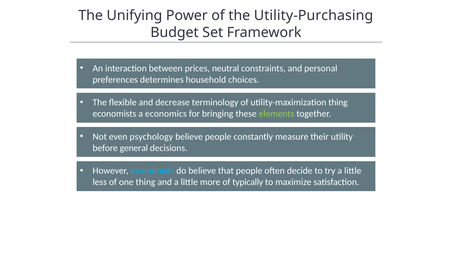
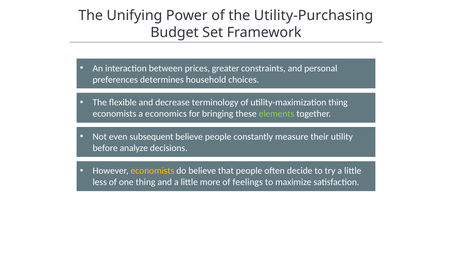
neutral: neutral -> greater
psychology: psychology -> subsequent
general: general -> analyze
economists at (152, 171) colour: light blue -> yellow
typically: typically -> feelings
